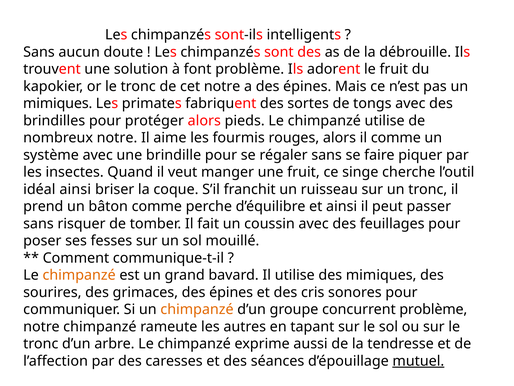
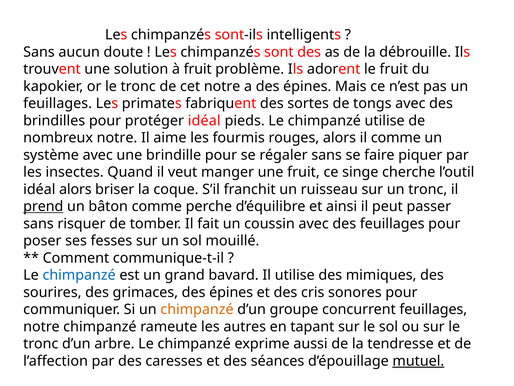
à font: font -> fruit
mimiques at (58, 103): mimiques -> feuillages
protéger alors: alors -> idéal
idéal ainsi: ainsi -> alors
prend underline: none -> present
chimpanzé at (79, 275) colour: orange -> blue
concurrent problème: problème -> feuillages
